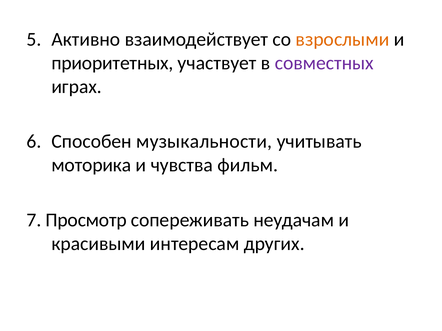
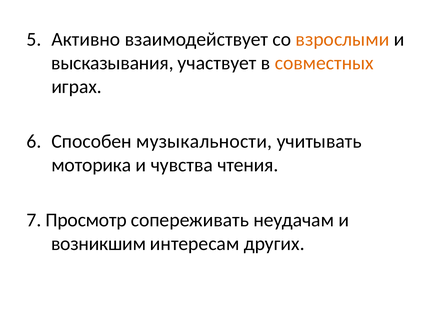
приоритетных: приоритетных -> высказывания
совместных colour: purple -> orange
фильм: фильм -> чтения
красивыми: красивыми -> возникшим
